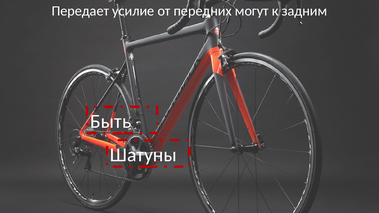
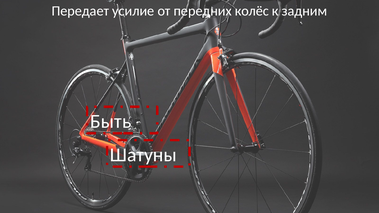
могут: могут -> колёс
